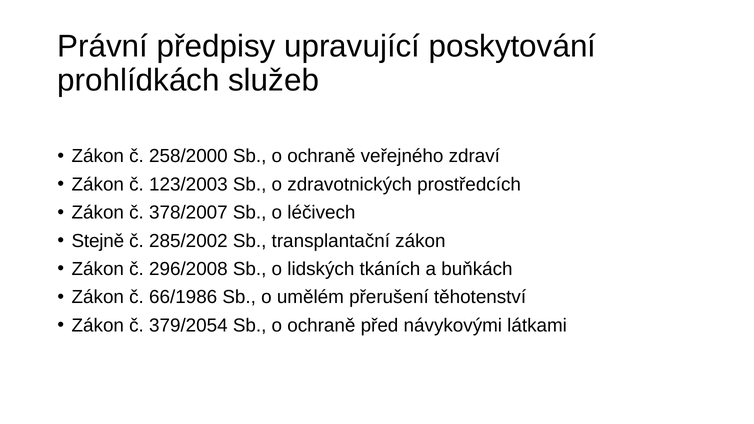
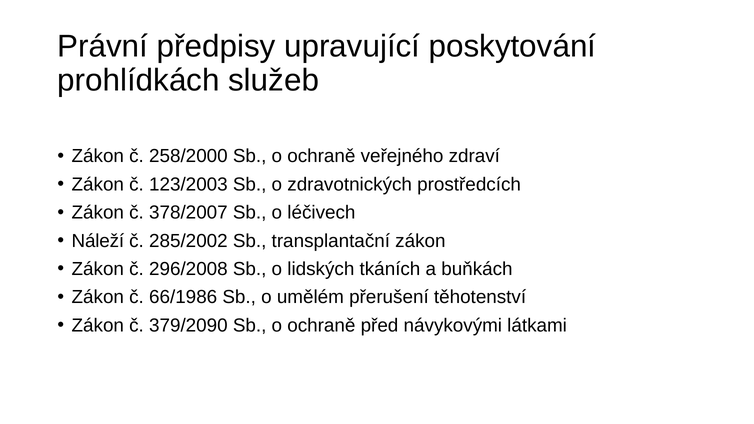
Stejně: Stejně -> Náleží
379/2054: 379/2054 -> 379/2090
